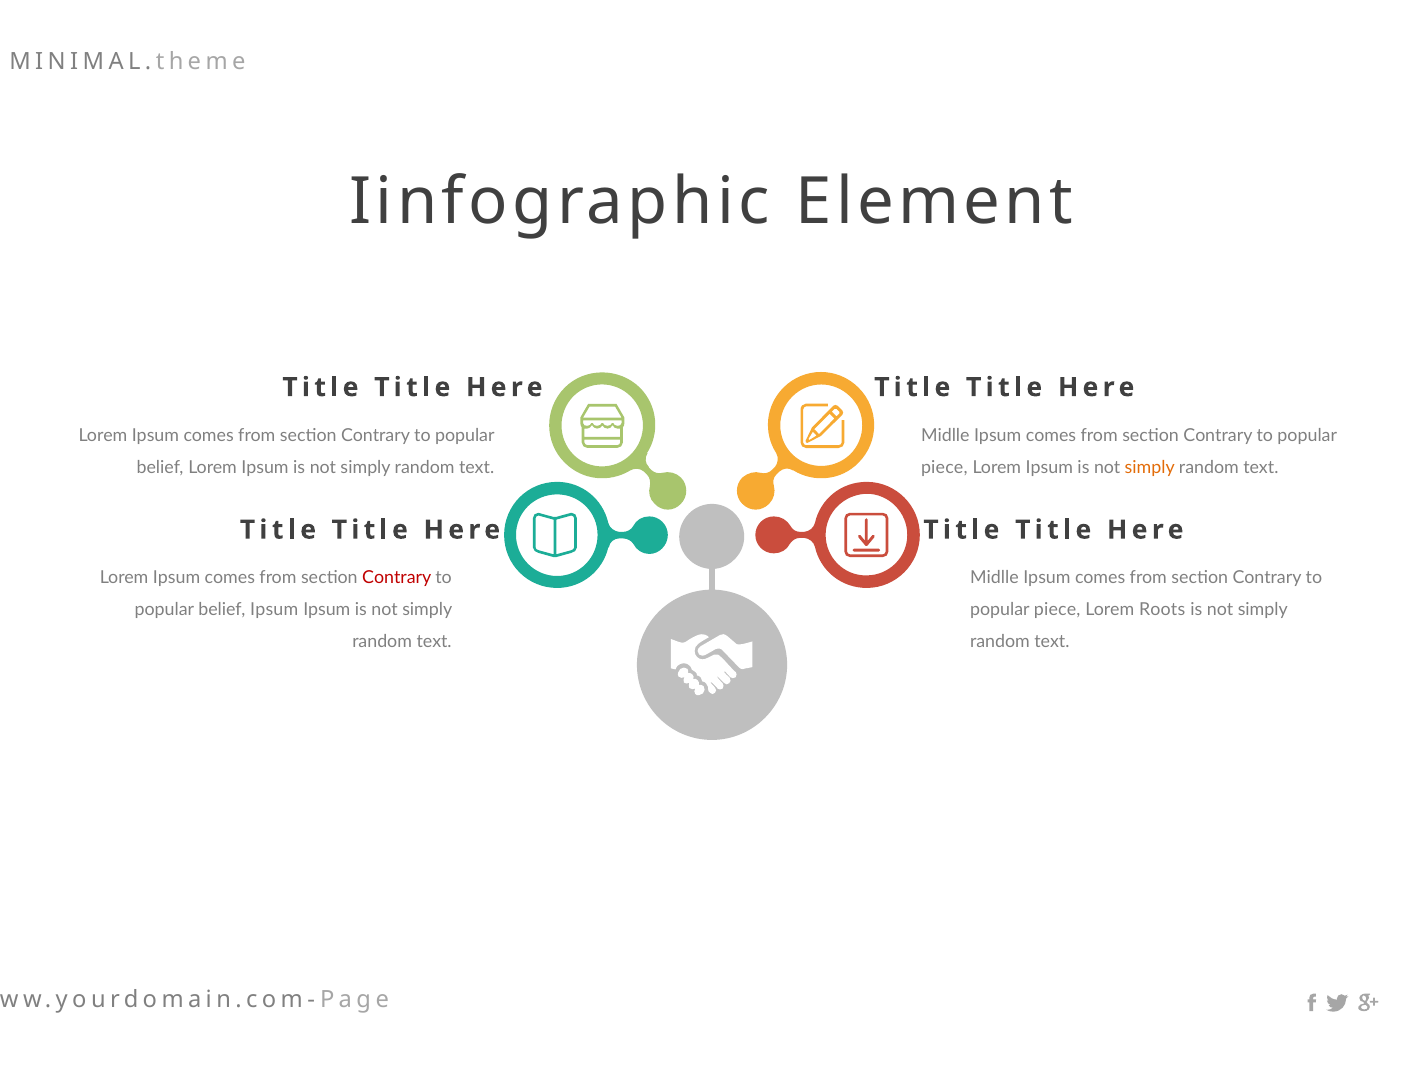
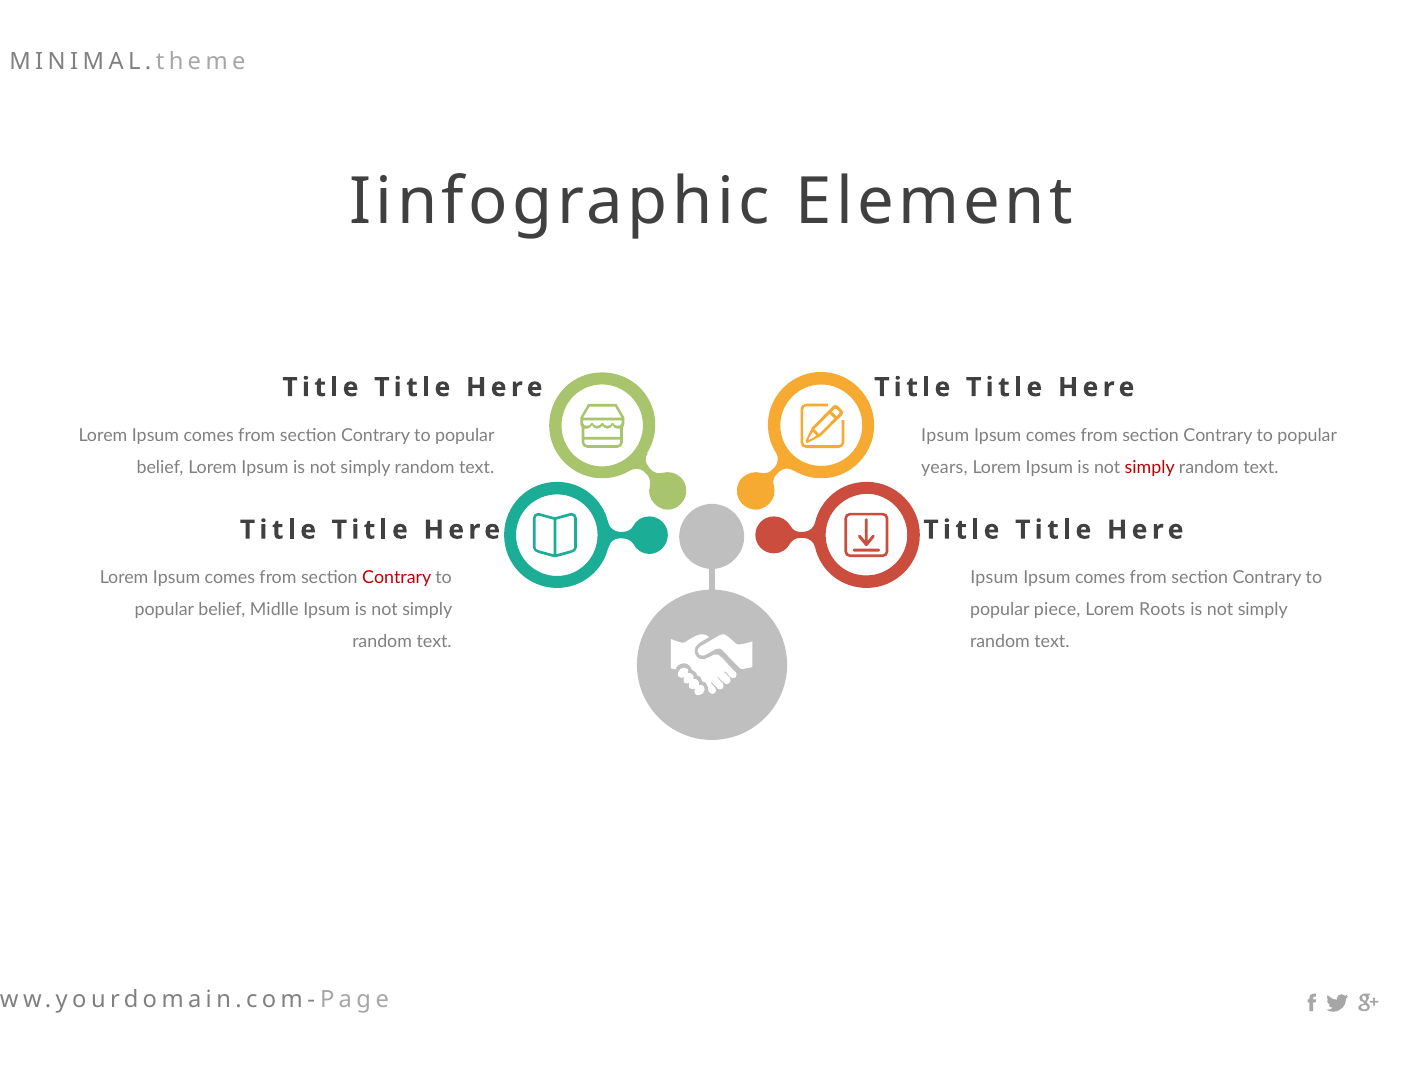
Midlle at (945, 435): Midlle -> Ipsum
piece at (944, 467): piece -> years
simply at (1150, 467) colour: orange -> red
Midlle at (994, 578): Midlle -> Ipsum
belief Ipsum: Ipsum -> Midlle
